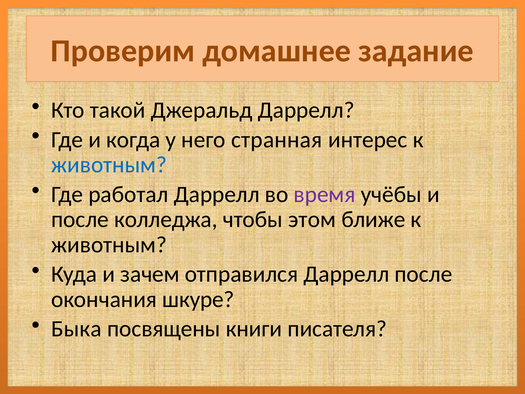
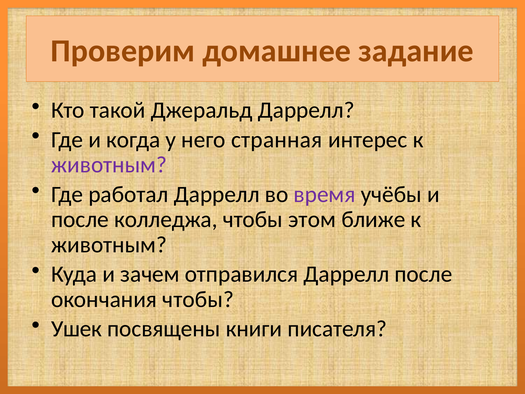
животным at (109, 165) colour: blue -> purple
окончания шкуре: шкуре -> чтобы
Быка: Быка -> Ушек
